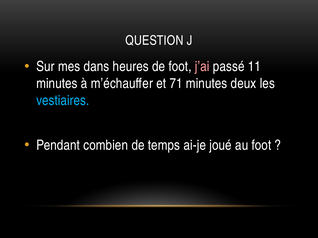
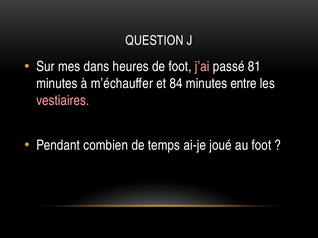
11: 11 -> 81
71: 71 -> 84
deux: deux -> entre
vestiaires colour: light blue -> pink
